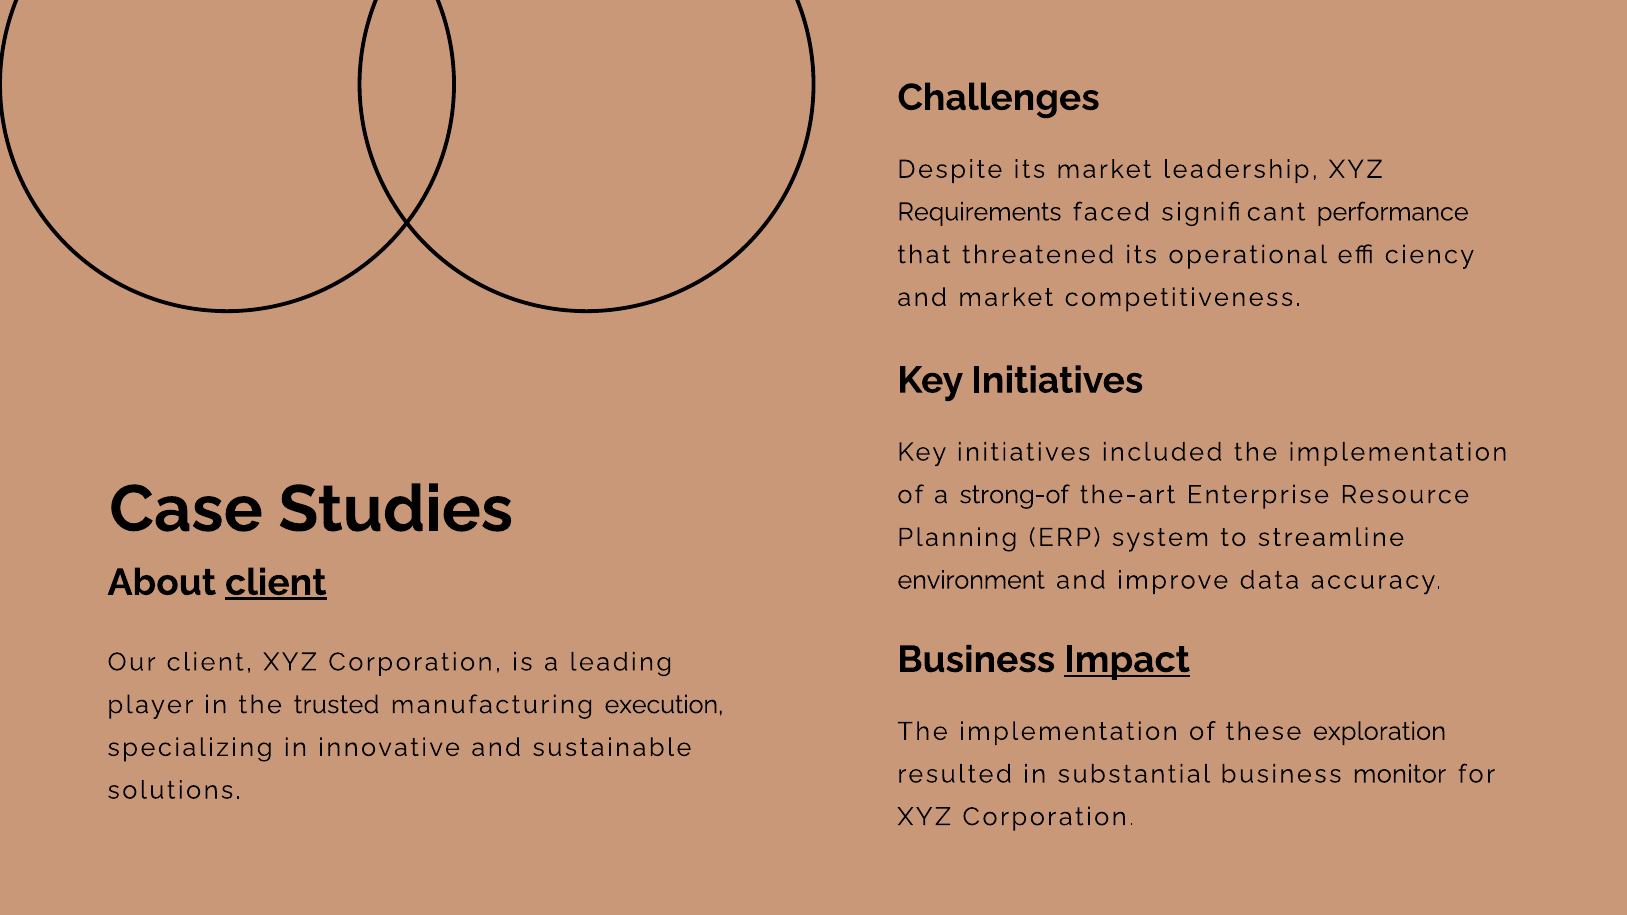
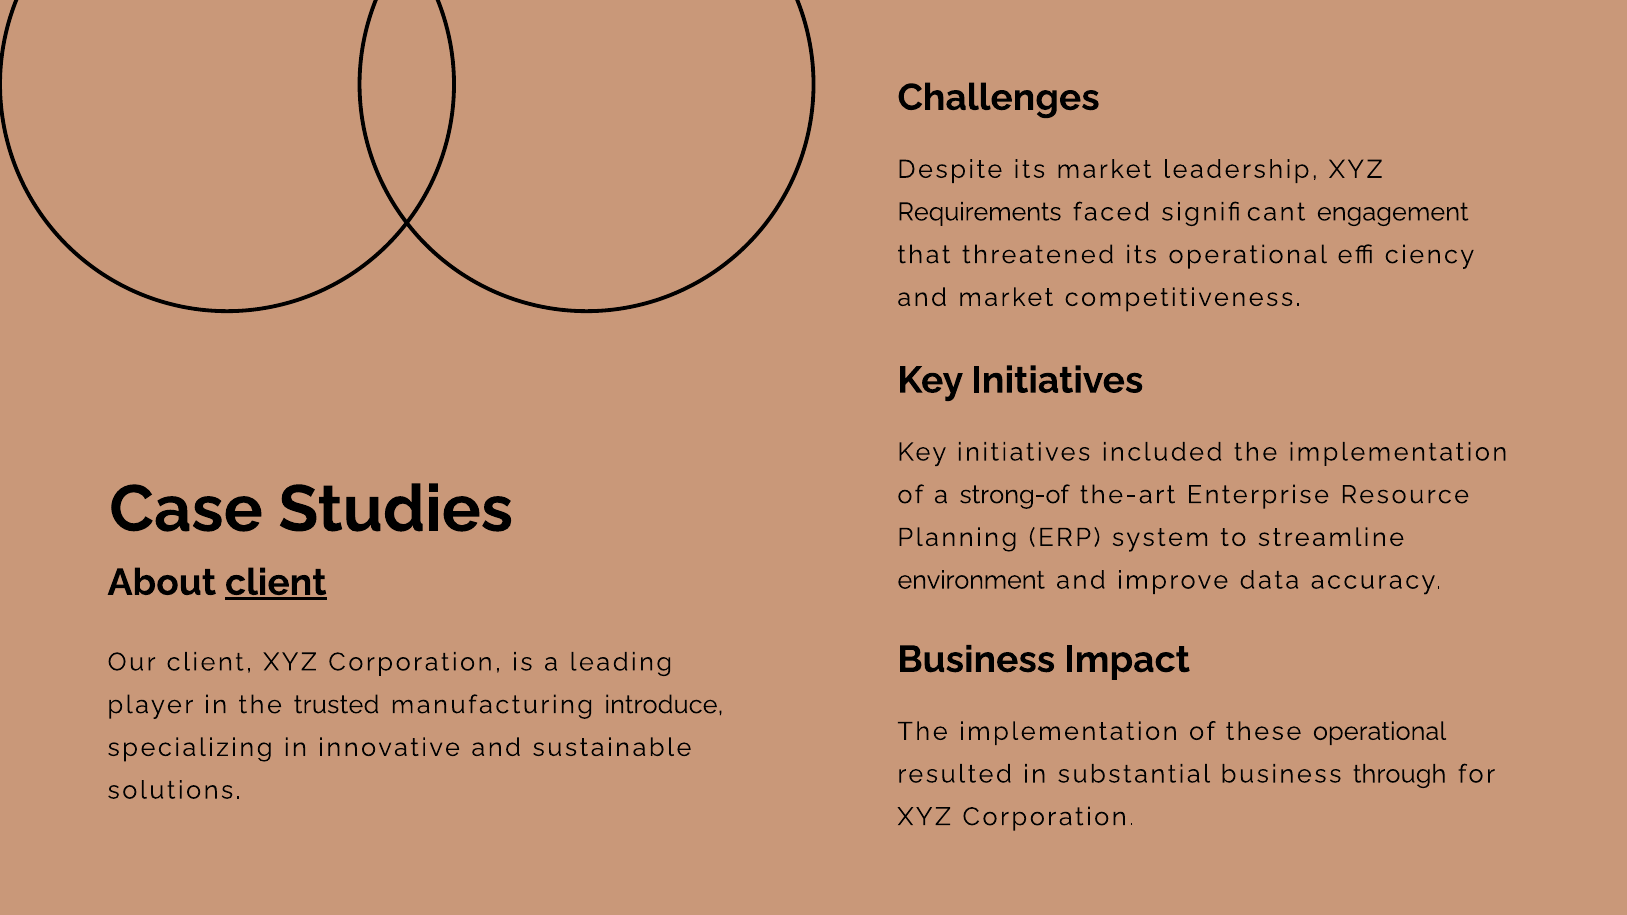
performance: performance -> engagement
Impact underline: present -> none
execution: execution -> introduce
these exploration: exploration -> operational
monitor: monitor -> through
